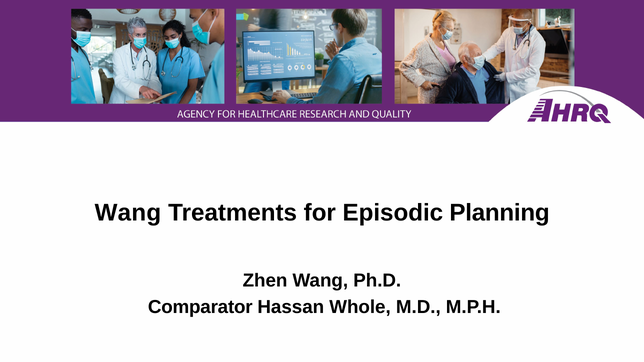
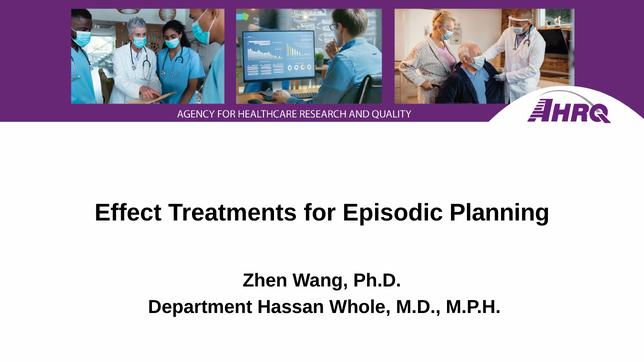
Wang at (128, 213): Wang -> Effect
Comparator: Comparator -> Department
